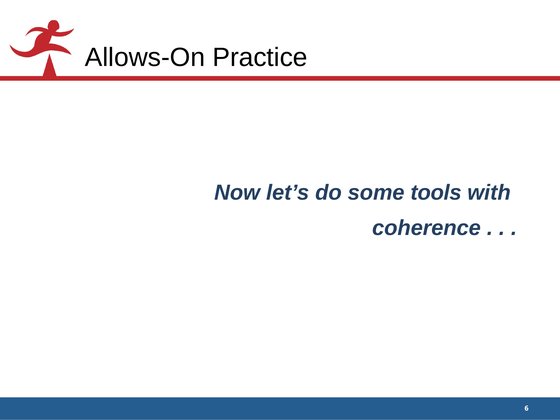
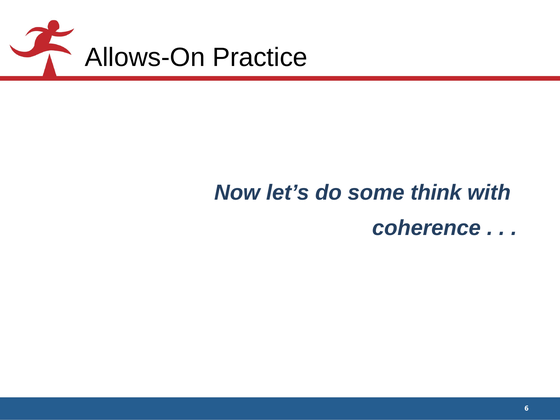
tools: tools -> think
